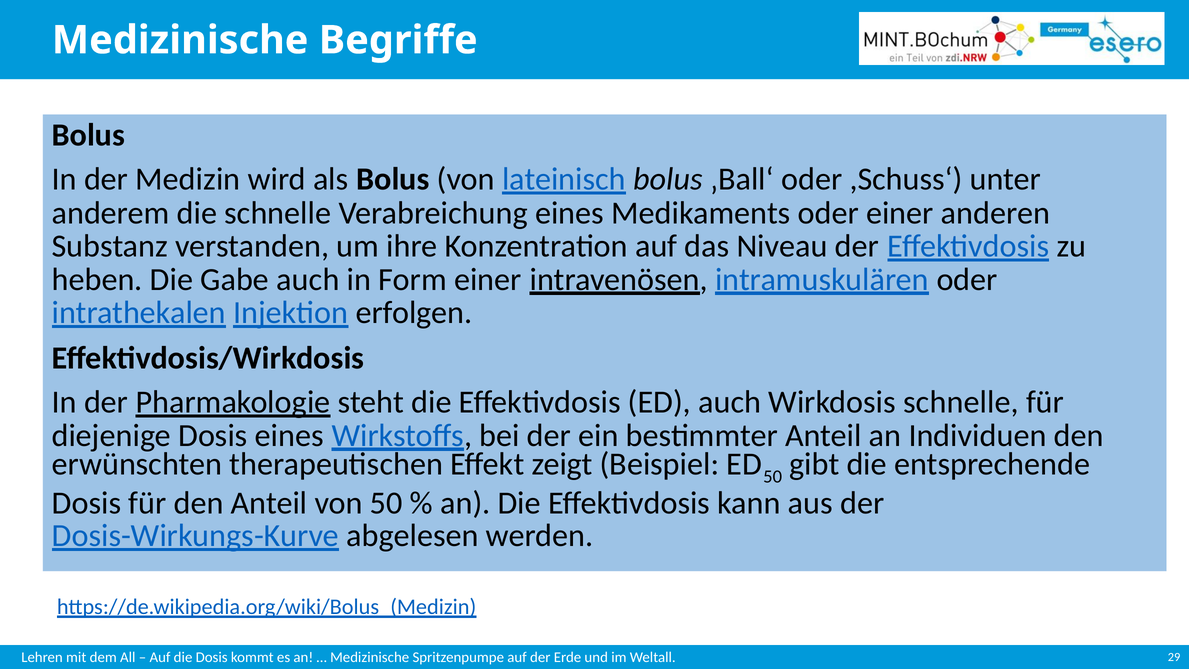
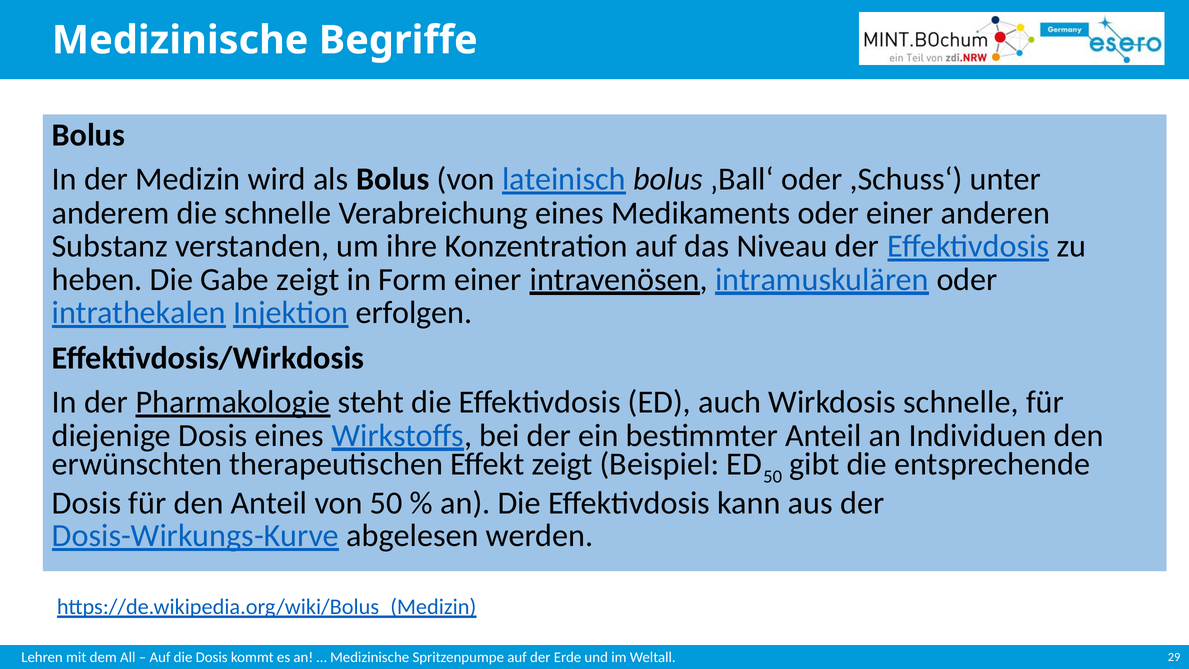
Gabe auch: auch -> zeigt
